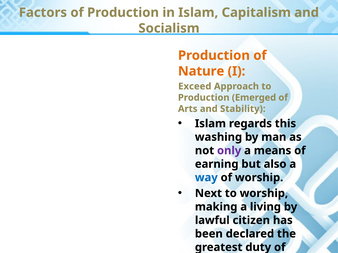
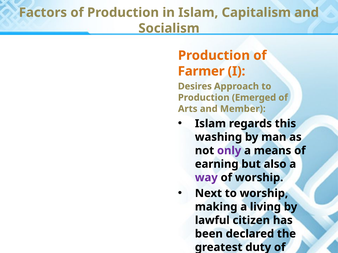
Nature: Nature -> Farmer
Exceed: Exceed -> Desires
Stability: Stability -> Member
way colour: blue -> purple
